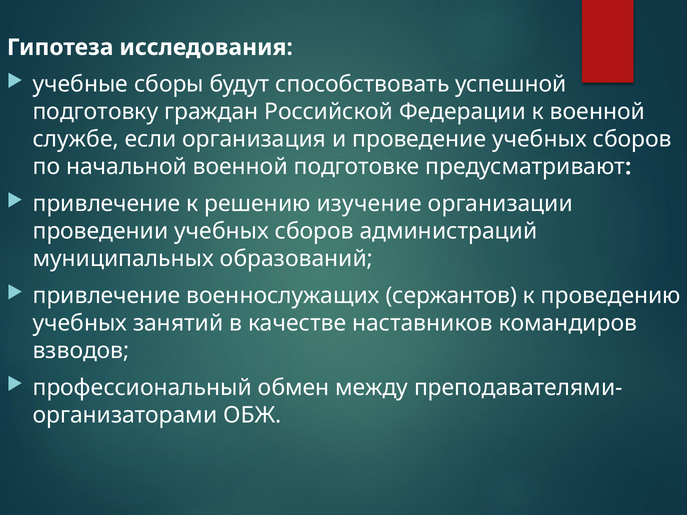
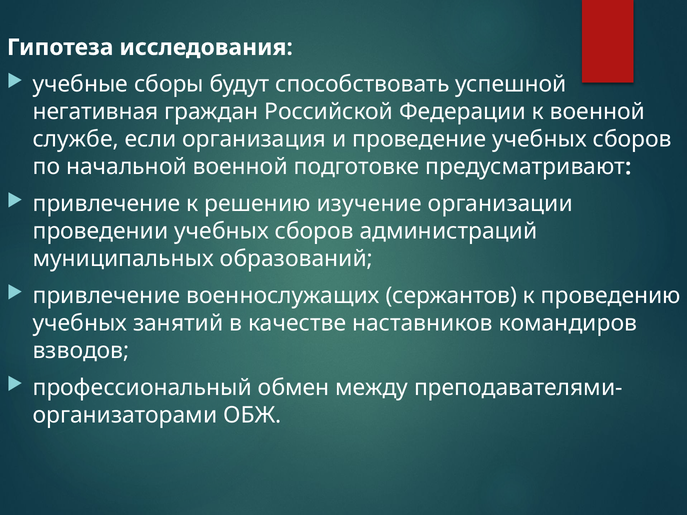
подготовку: подготовку -> негативная
